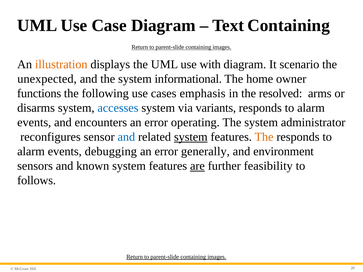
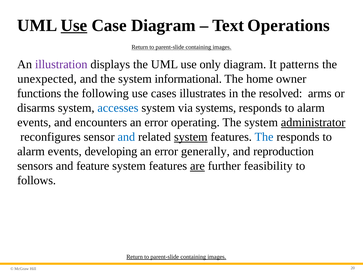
Use at (74, 25) underline: none -> present
Text Containing: Containing -> Operations
illustration colour: orange -> purple
with: with -> only
scenario: scenario -> patterns
emphasis: emphasis -> illustrates
variants: variants -> systems
administrator underline: none -> present
The at (264, 137) colour: orange -> blue
debugging: debugging -> developing
environment: environment -> reproduction
known: known -> feature
